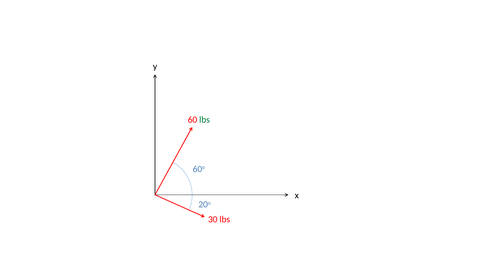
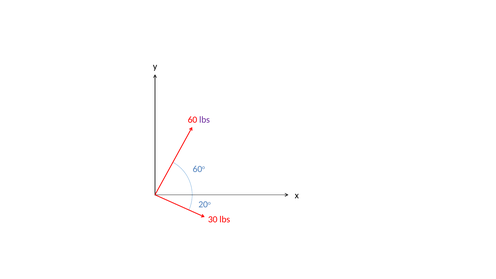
lbs at (205, 120) colour: green -> purple
